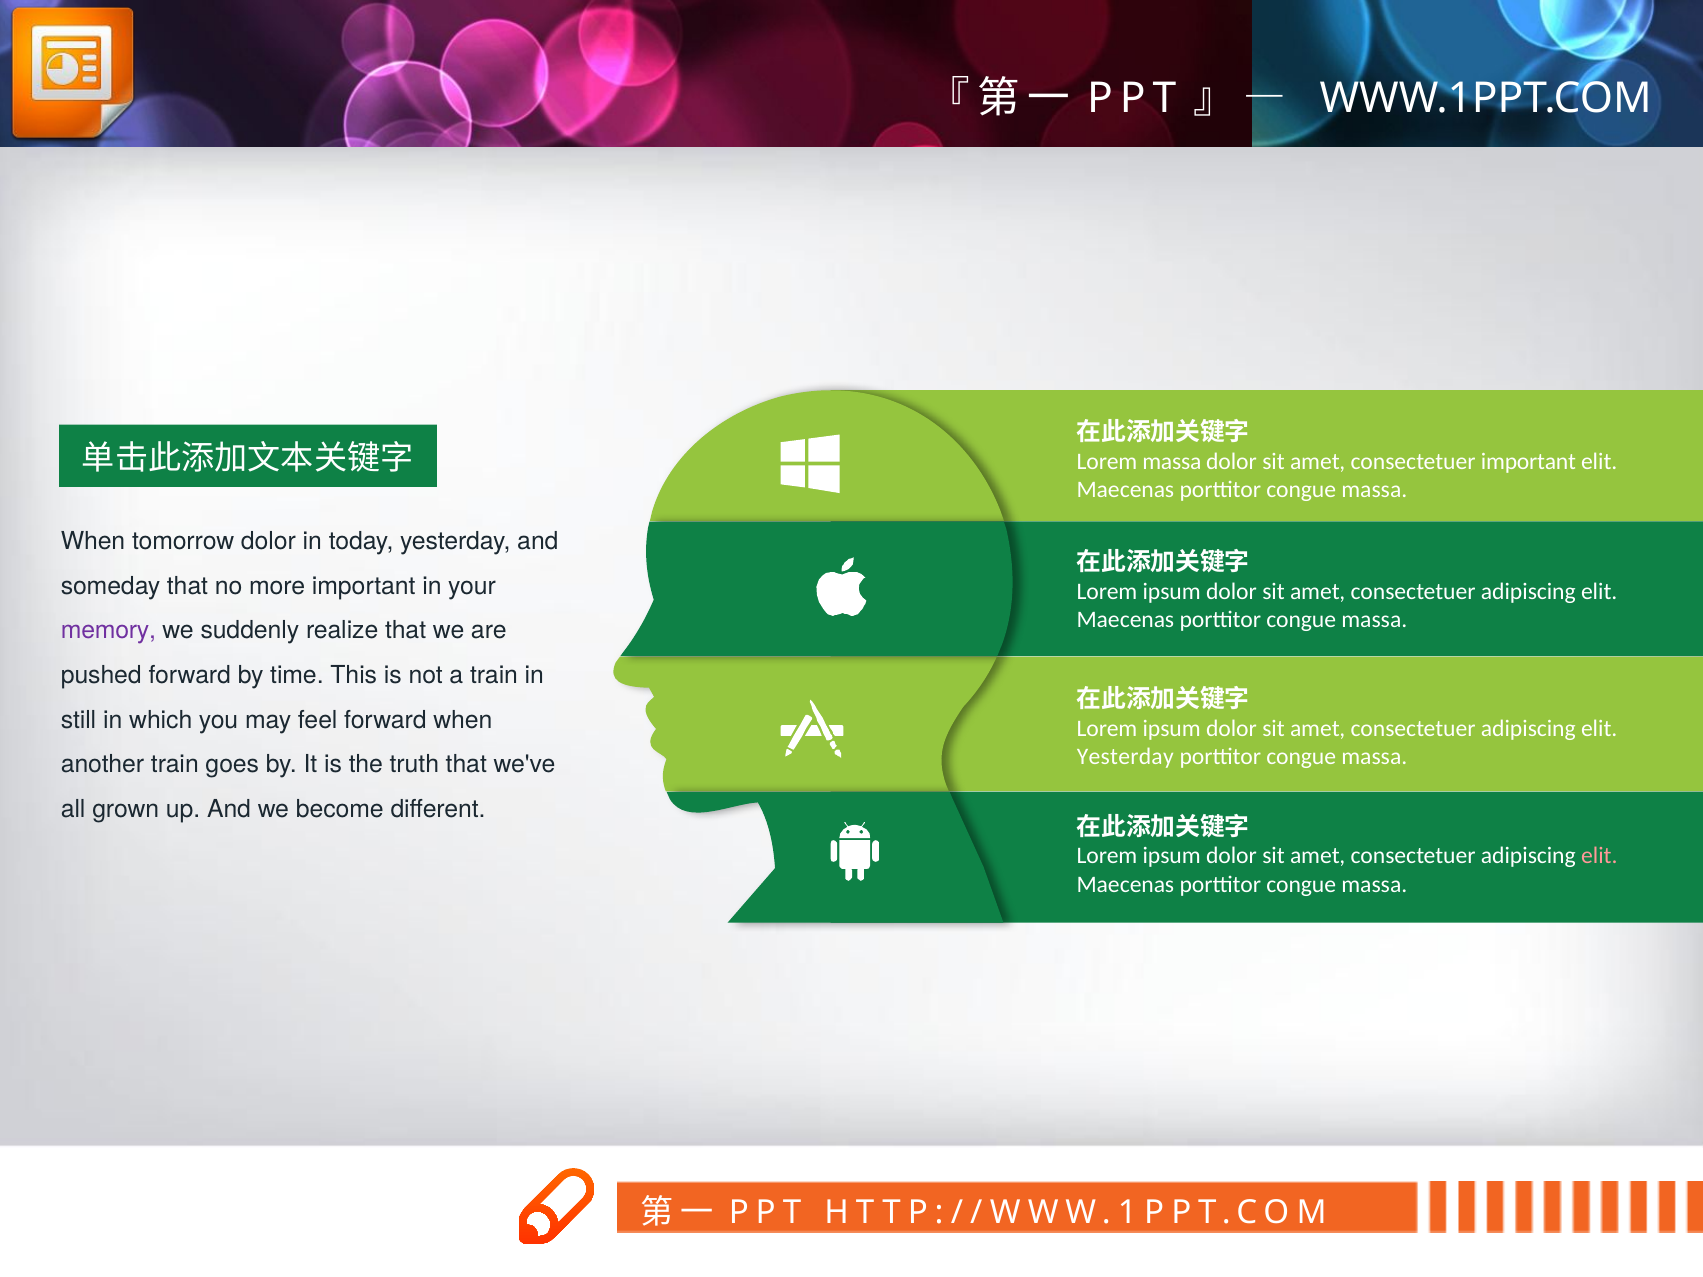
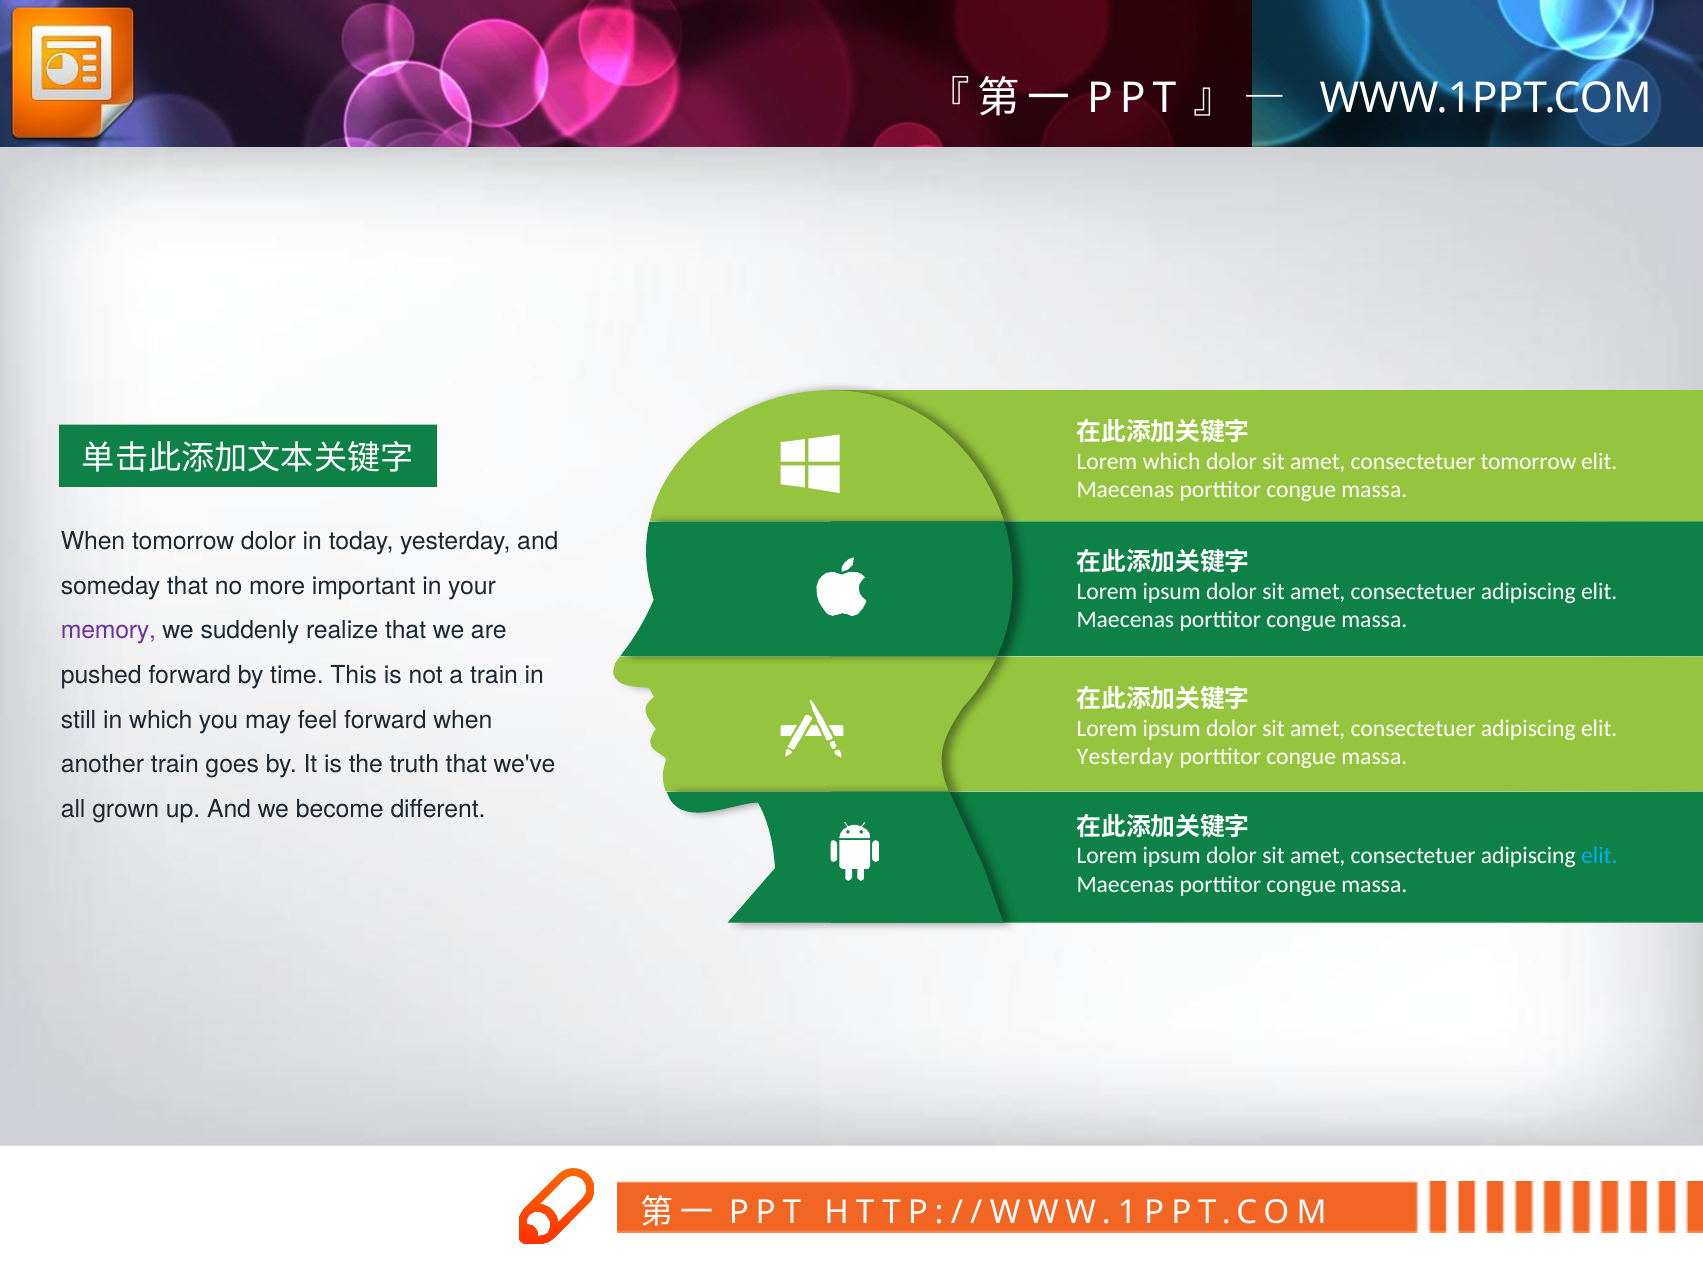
Lorem massa: massa -> which
consectetuer important: important -> tomorrow
elit at (1599, 856) colour: pink -> light blue
